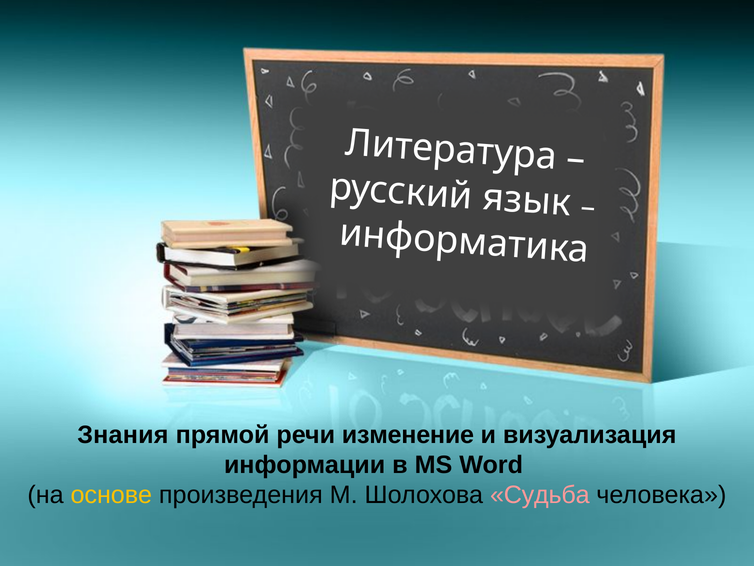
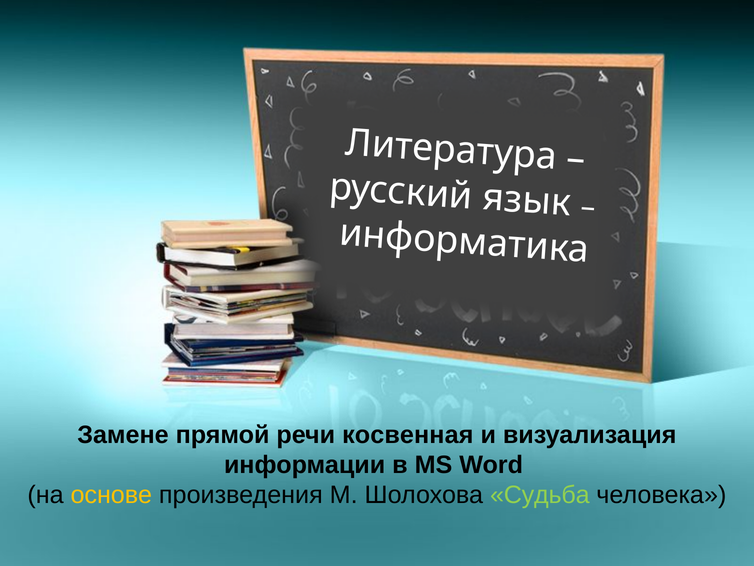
Знания: Знания -> Замене
изменение: изменение -> косвенная
Судьба colour: pink -> light green
